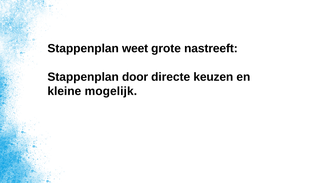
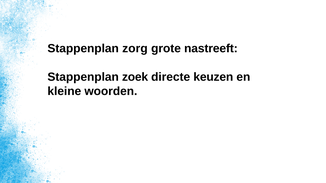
weet: weet -> zorg
door: door -> zoek
mogelijk: mogelijk -> woorden
